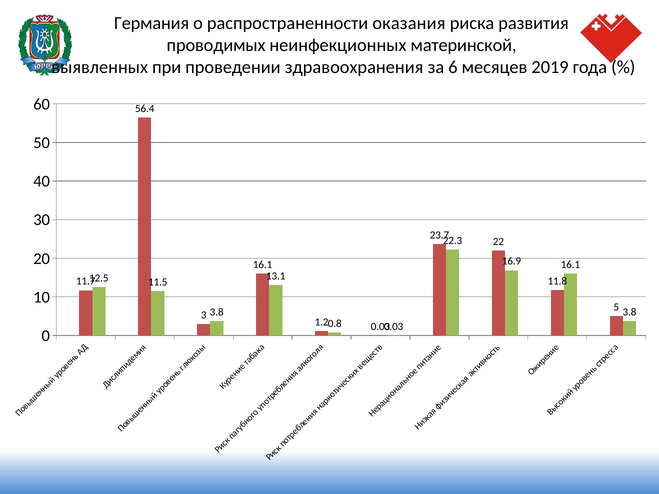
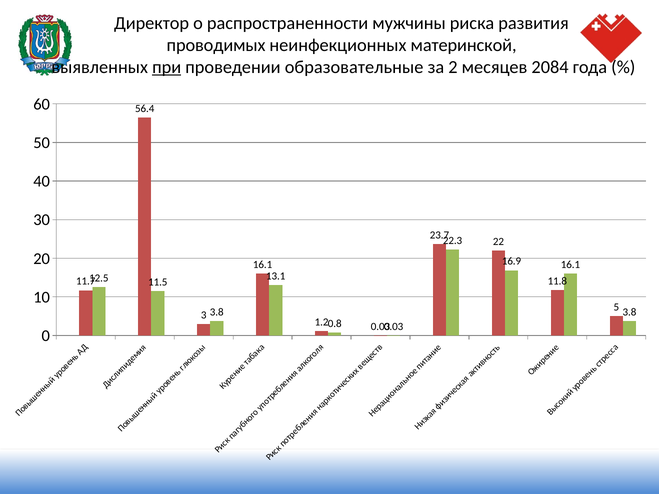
Германия: Германия -> Директор
оказания: оказания -> мужчины
при underline: none -> present
здравоохранения: здравоохранения -> образовательные
6: 6 -> 2
2019: 2019 -> 2084
